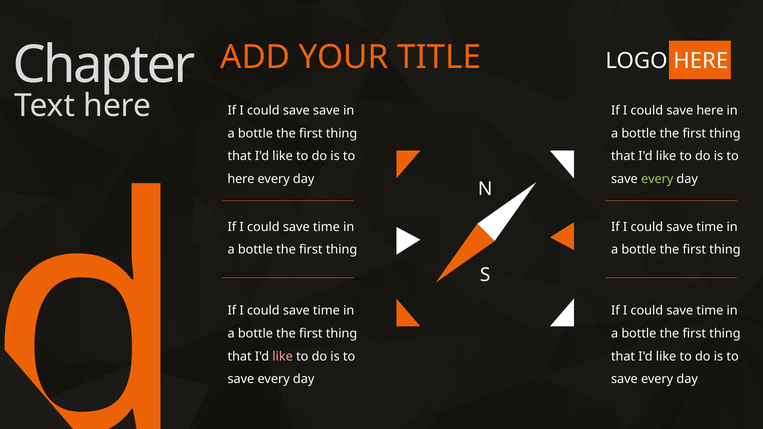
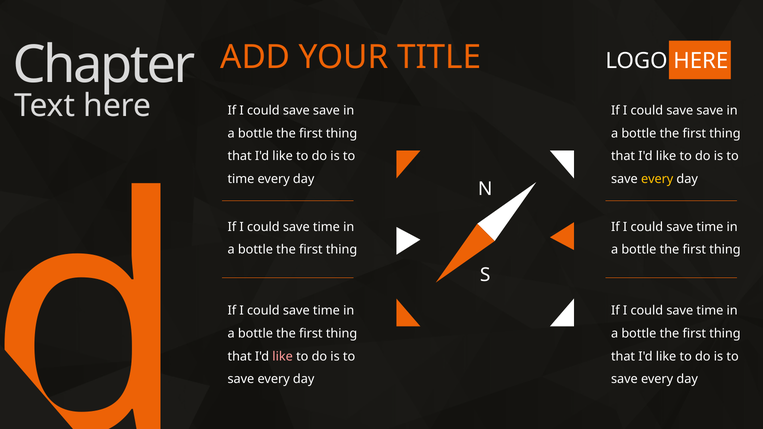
here at (710, 111): here -> save
here at (241, 179): here -> time
every at (657, 179) colour: light green -> yellow
